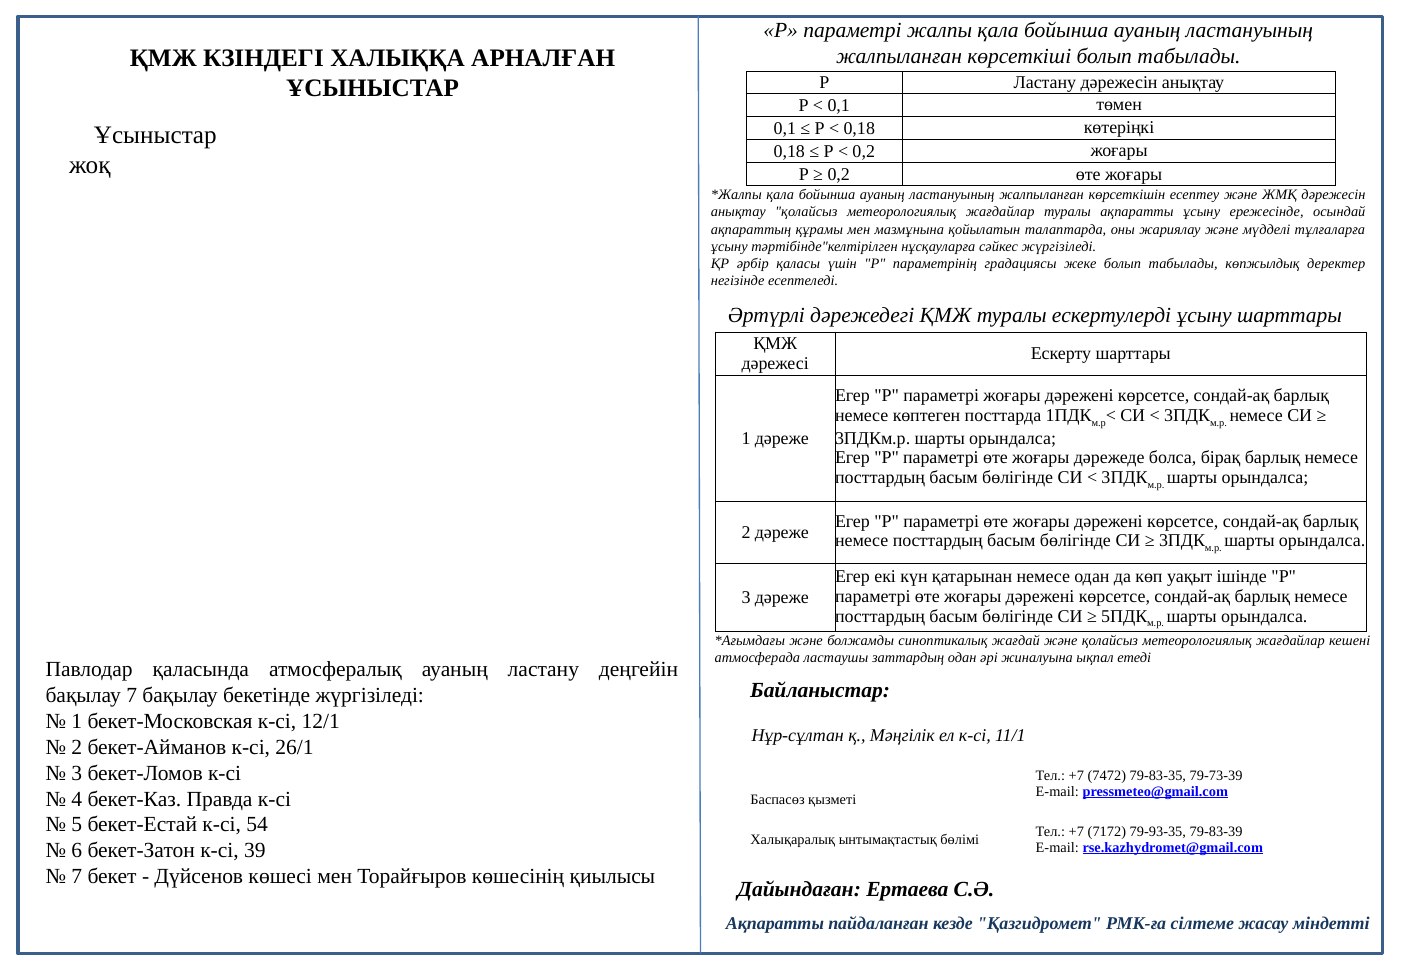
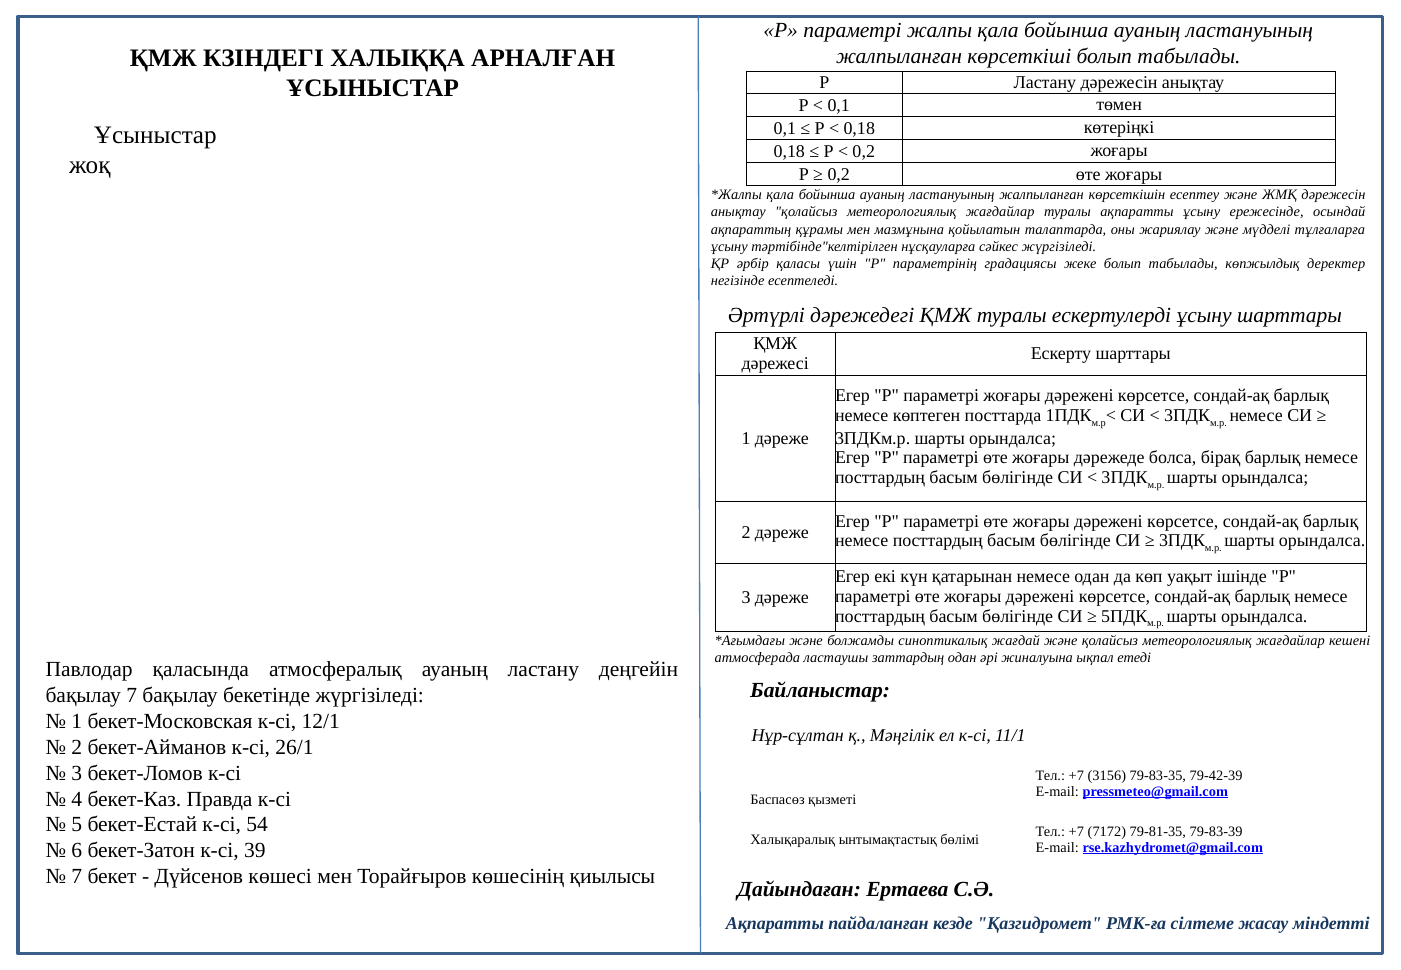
7472: 7472 -> 3156
79-73-39: 79-73-39 -> 79-42-39
79-93-35: 79-93-35 -> 79-81-35
